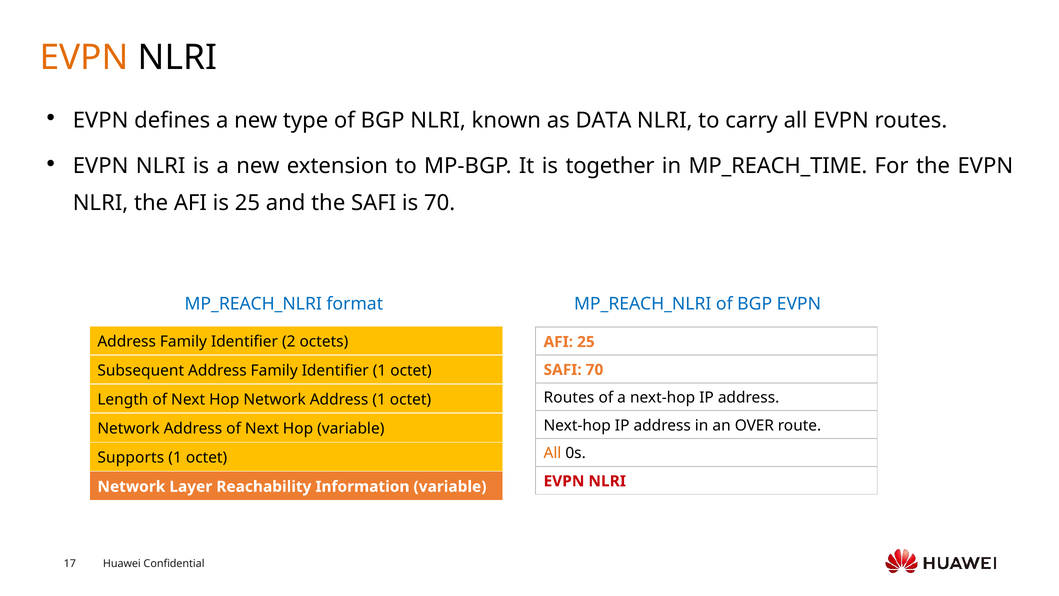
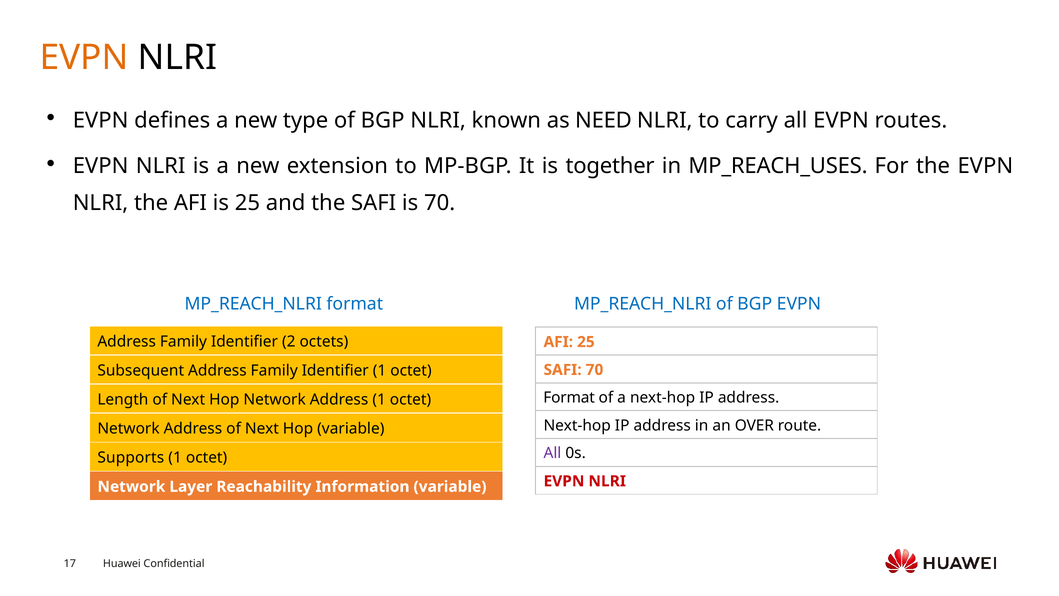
DATA: DATA -> NEED
MP_REACH_TIME: MP_REACH_TIME -> MP_REACH_USES
Routes at (569, 397): Routes -> Format
All at (552, 453) colour: orange -> purple
